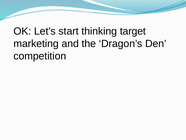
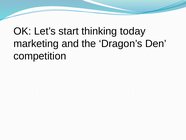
target: target -> today
